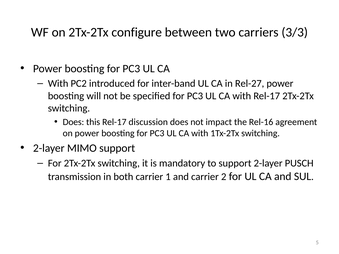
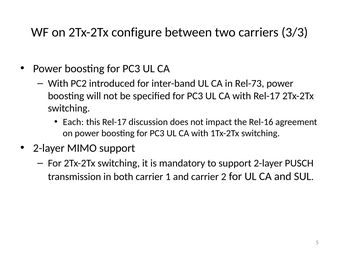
Rel-27: Rel-27 -> Rel-73
Does at (73, 122): Does -> Each
